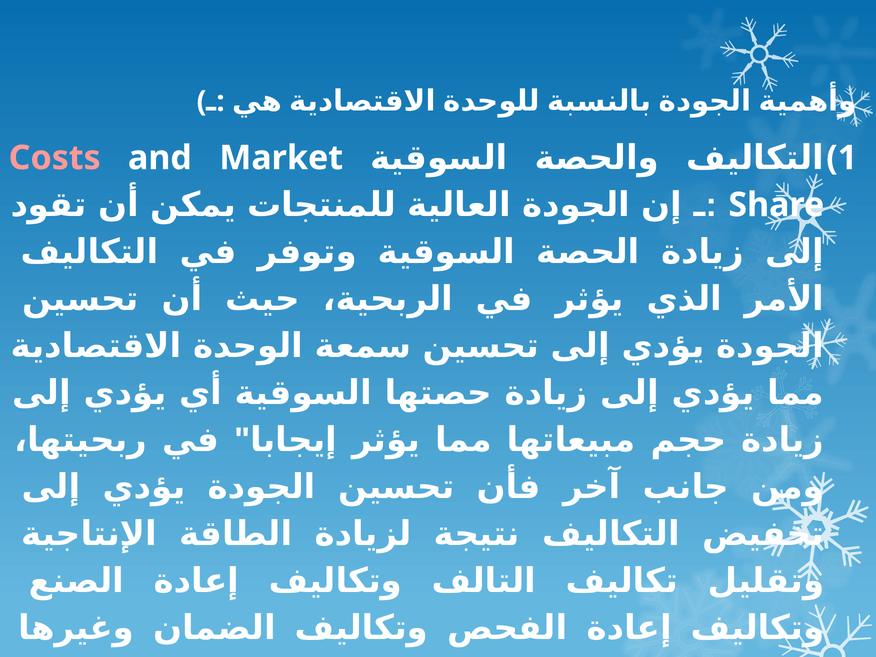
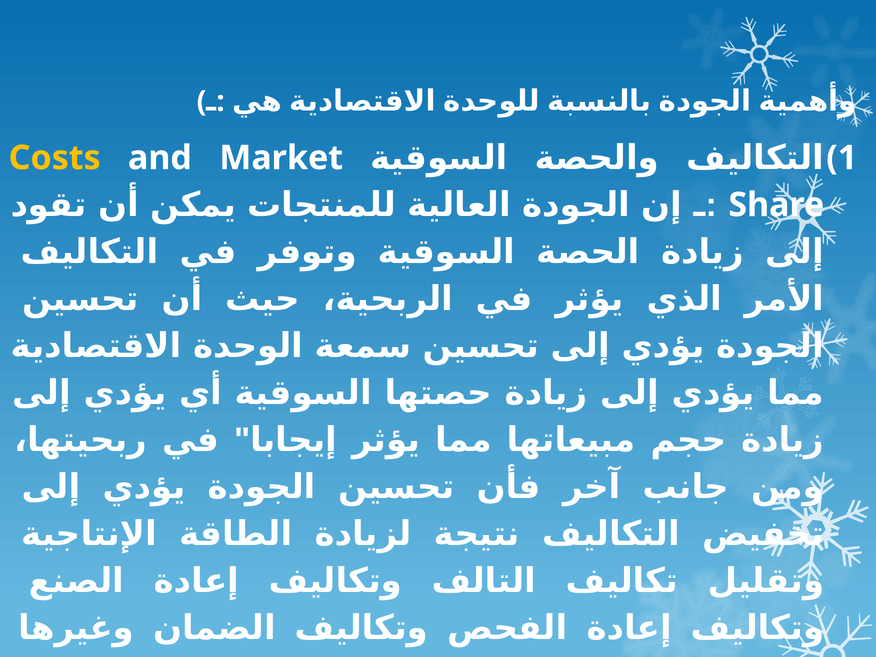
Costs colour: pink -> yellow
